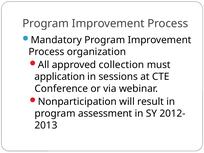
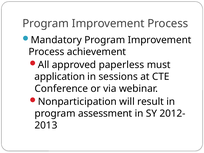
organization: organization -> achievement
collection: collection -> paperless
